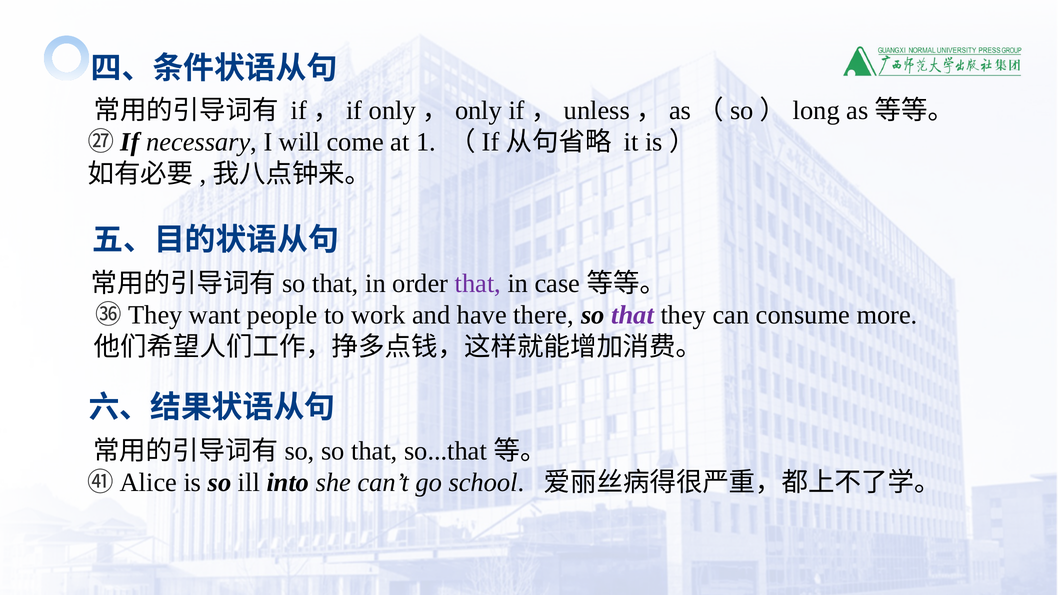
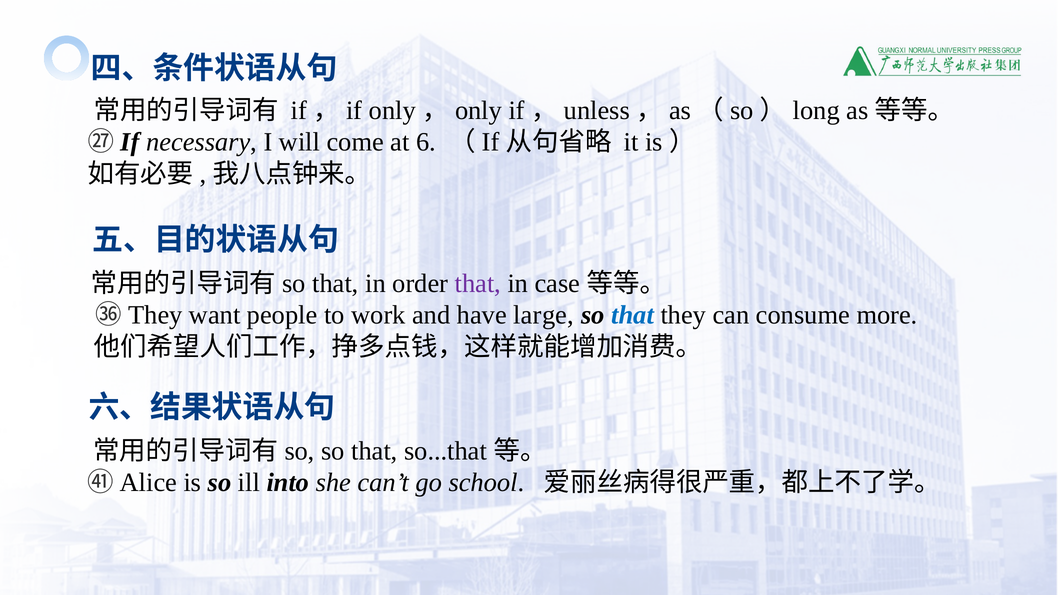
1: 1 -> 6
there: there -> large
that at (633, 315) colour: purple -> blue
